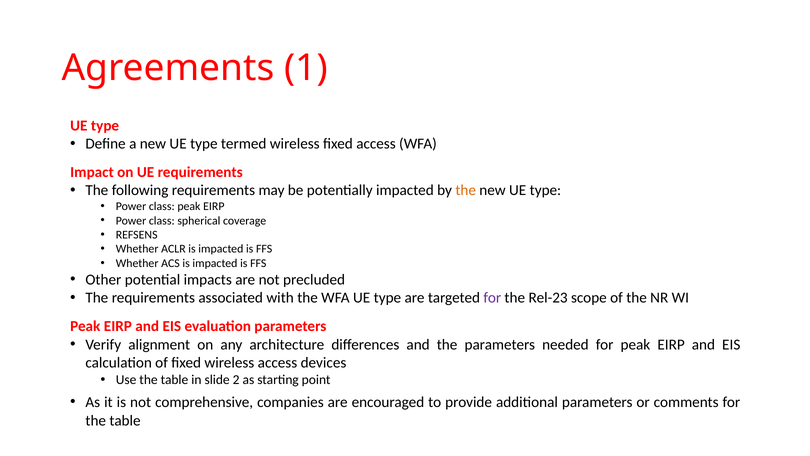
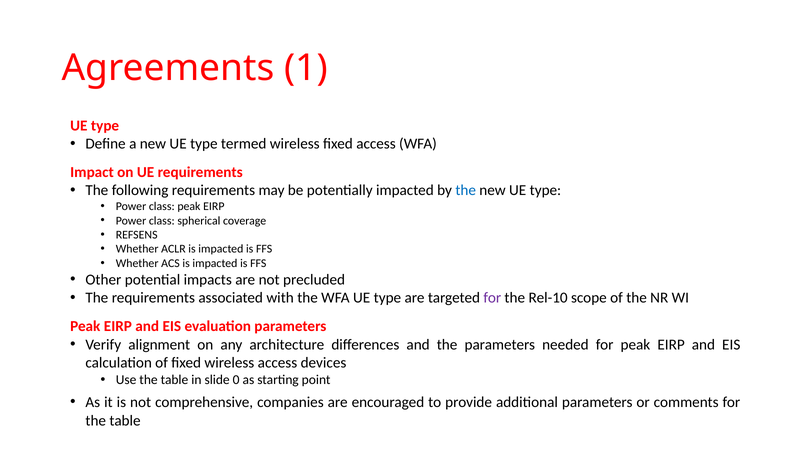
the at (466, 190) colour: orange -> blue
Rel-23: Rel-23 -> Rel-10
2: 2 -> 0
